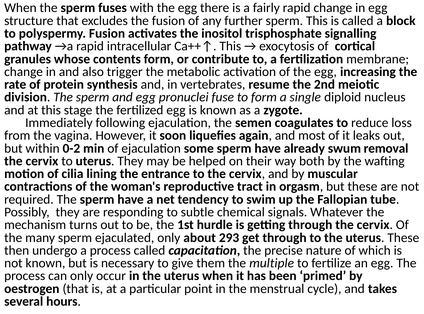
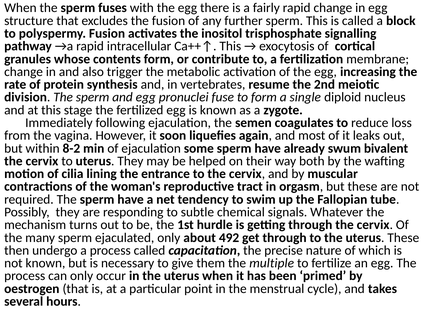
0-2: 0-2 -> 8-2
removal: removal -> bivalent
293: 293 -> 492
